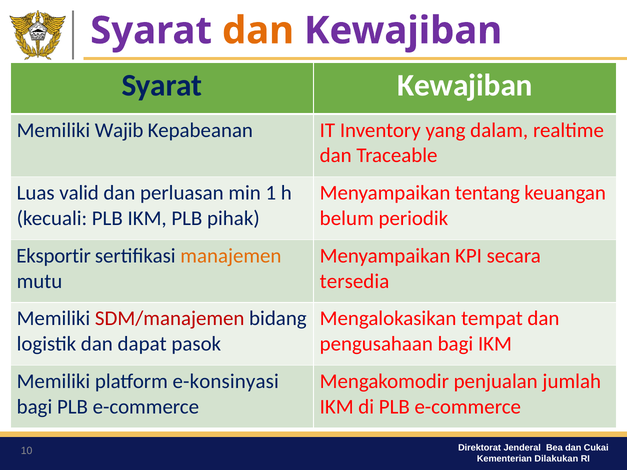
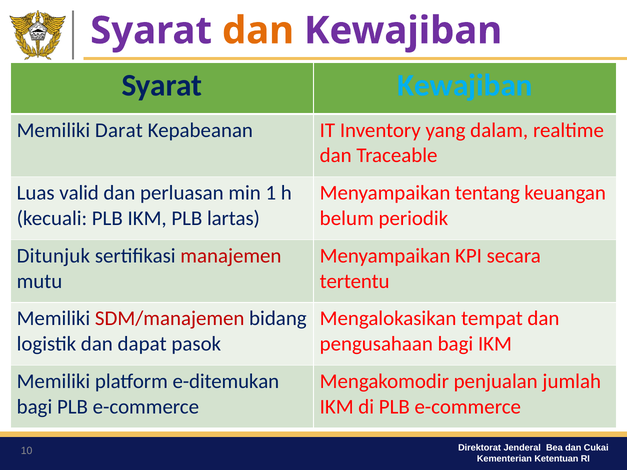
Kewajiban at (465, 85) colour: white -> light blue
Wajib: Wajib -> Darat
pihak: pihak -> lartas
Eksportir: Eksportir -> Ditunjuk
manajemen colour: orange -> red
tersedia: tersedia -> tertentu
e-konsinyasi: e-konsinyasi -> e-ditemukan
Dilakukan: Dilakukan -> Ketentuan
